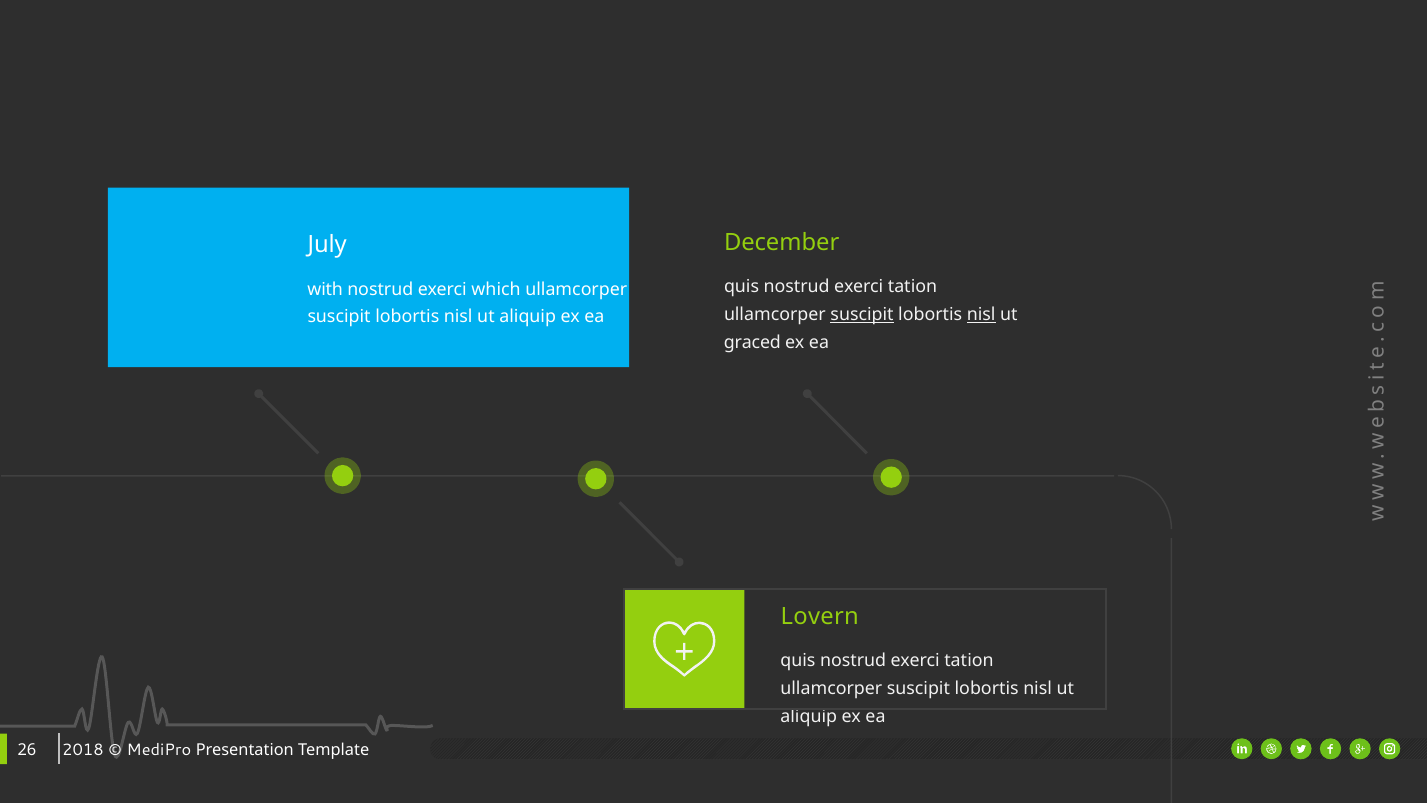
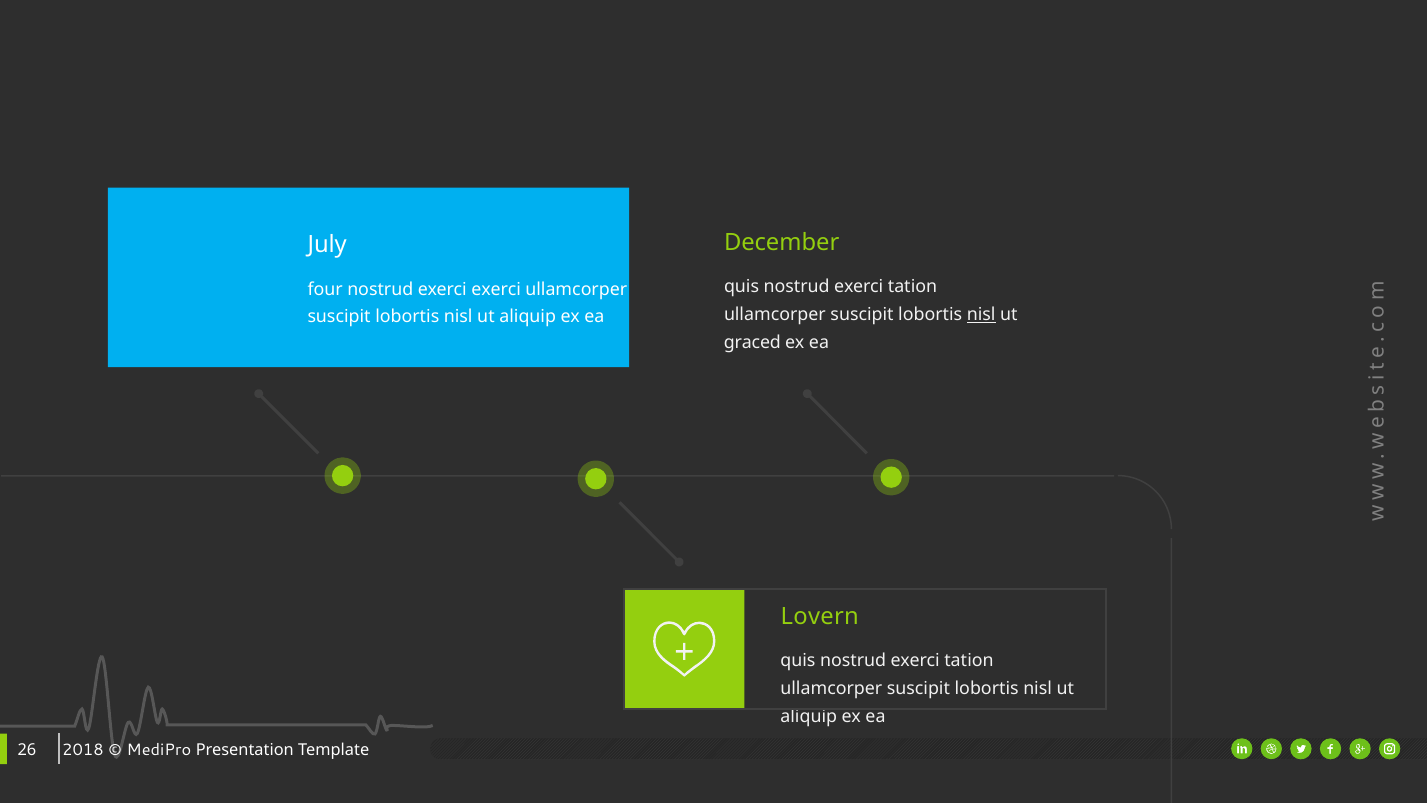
with: with -> four
exerci which: which -> exerci
suscipit at (862, 315) underline: present -> none
